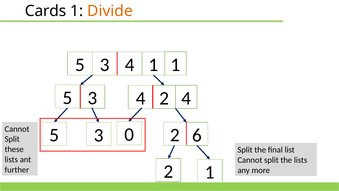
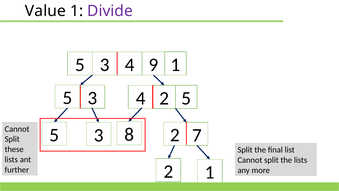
Cards: Cards -> Value
Divide colour: orange -> purple
4 1: 1 -> 9
2 4: 4 -> 5
0: 0 -> 8
6: 6 -> 7
